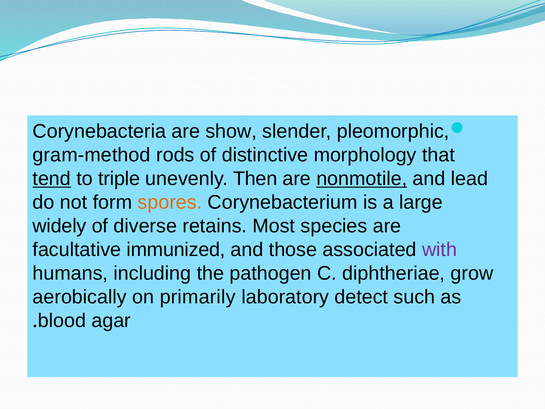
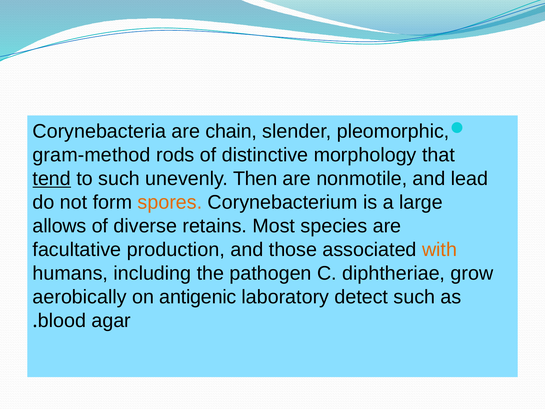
show: show -> chain
to triple: triple -> such
nonmotile underline: present -> none
widely: widely -> allows
immunized: immunized -> production
with colour: purple -> orange
primarily: primarily -> antigenic
